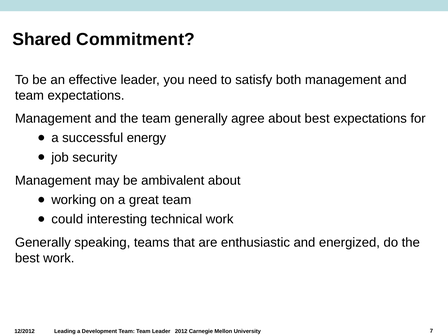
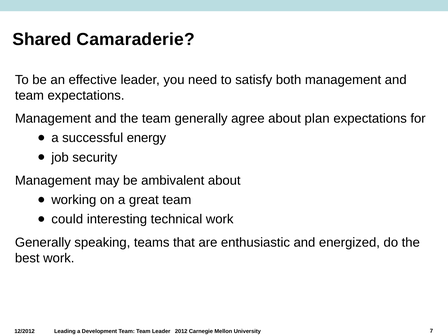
Commitment: Commitment -> Camaraderie
about best: best -> plan
